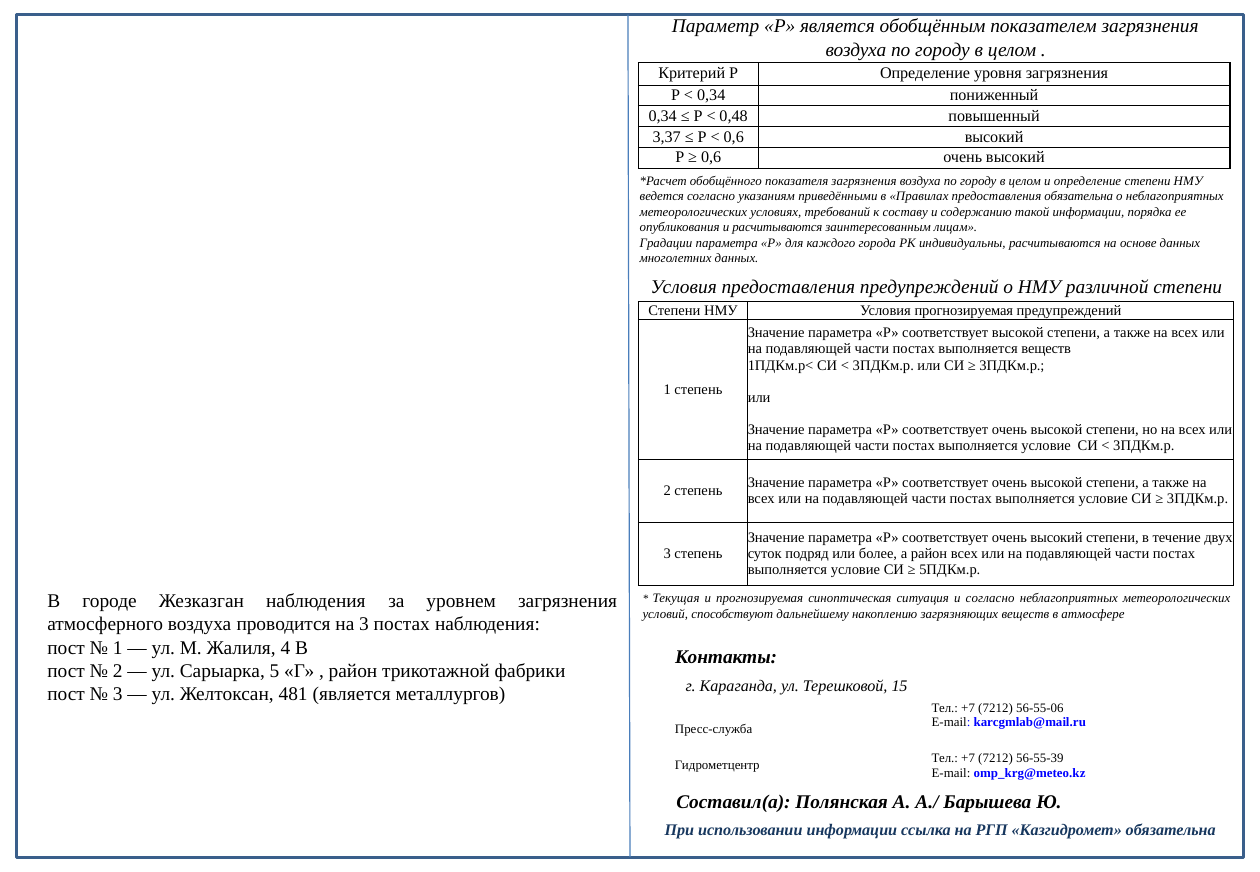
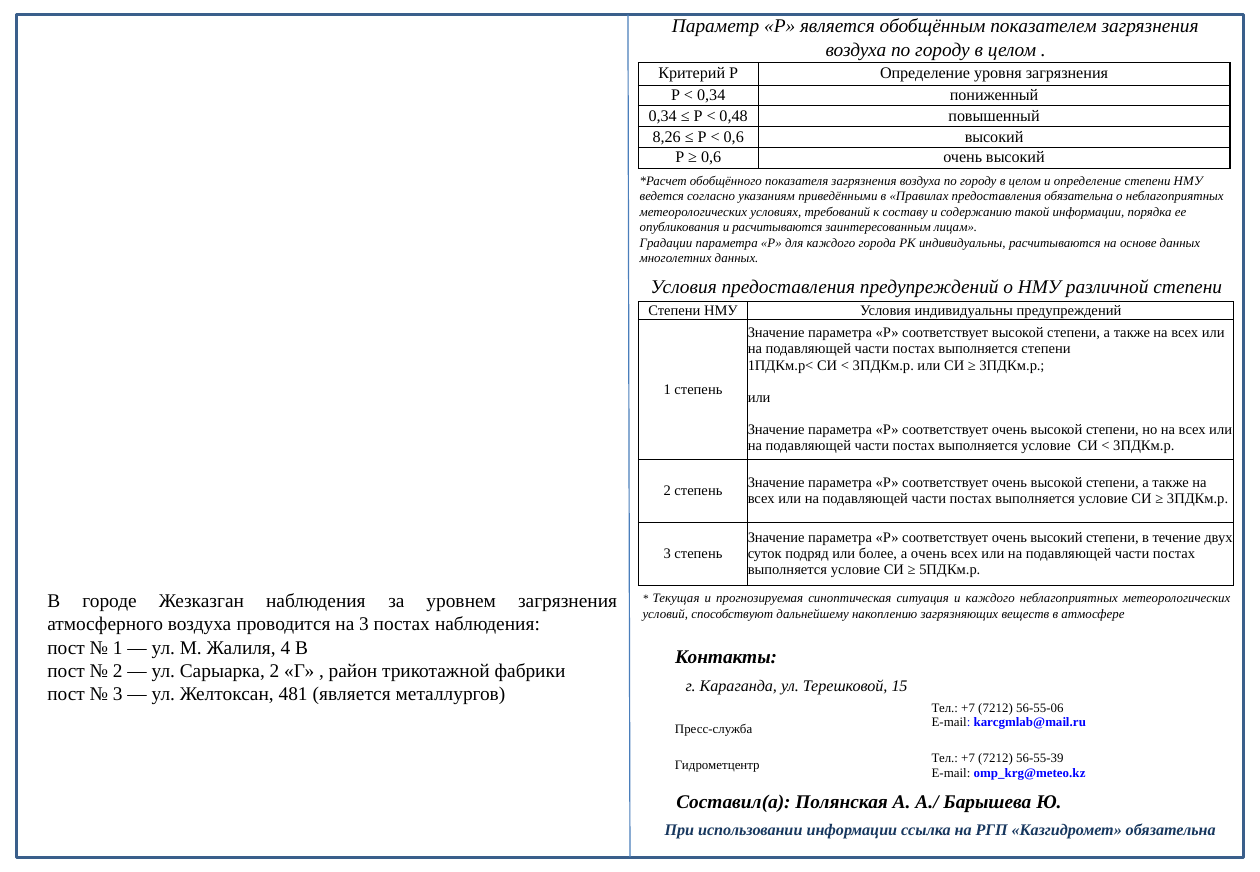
3,37: 3,37 -> 8,26
Условия прогнозируемая: прогнозируемая -> индивидуальны
выполняется веществ: веществ -> степени
а район: район -> очень
и согласно: согласно -> каждого
Сарыарка 5: 5 -> 2
